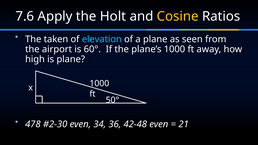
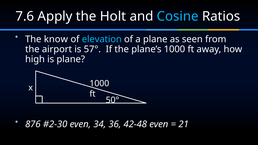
Cosine colour: yellow -> light blue
taken: taken -> know
60°: 60° -> 57°
478: 478 -> 876
